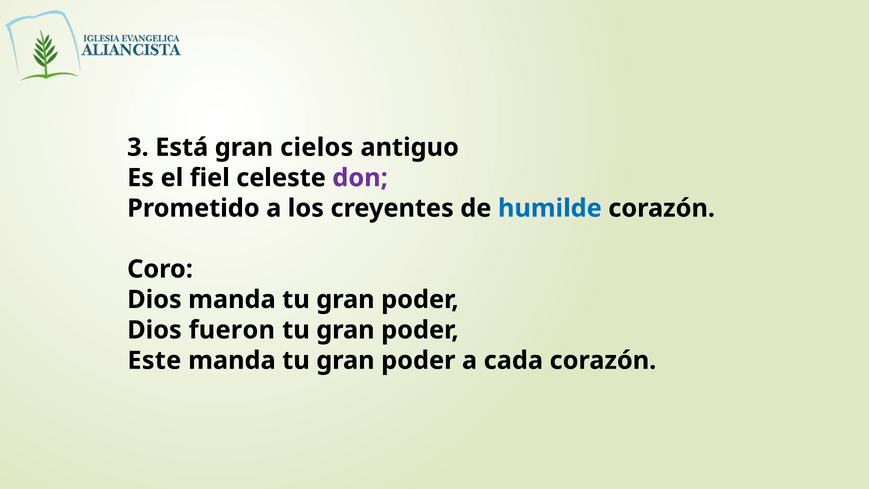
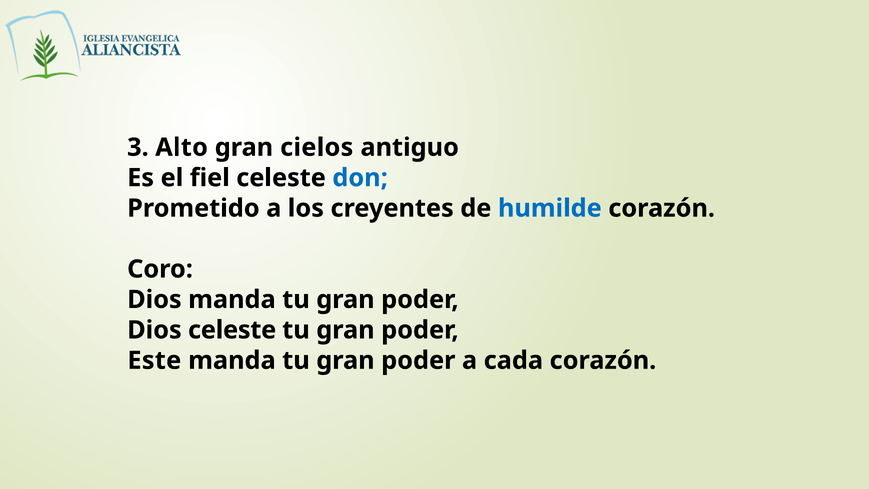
Está: Está -> Alto
don colour: purple -> blue
Dios fueron: fueron -> celeste
